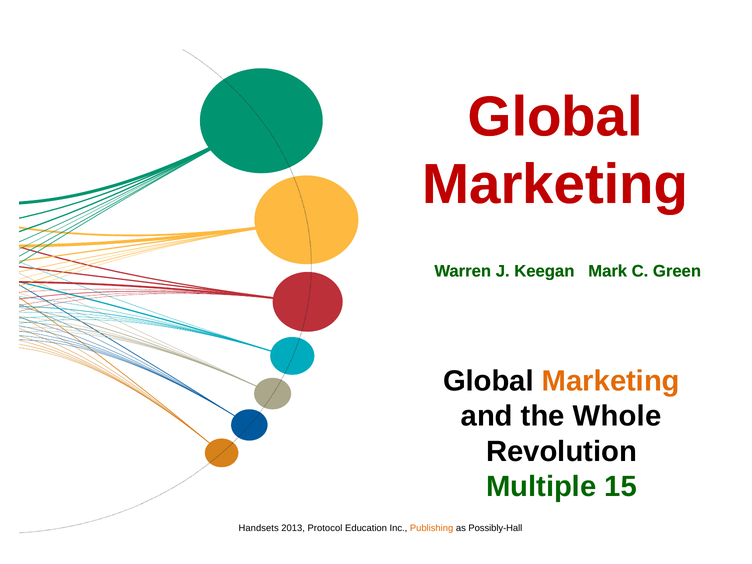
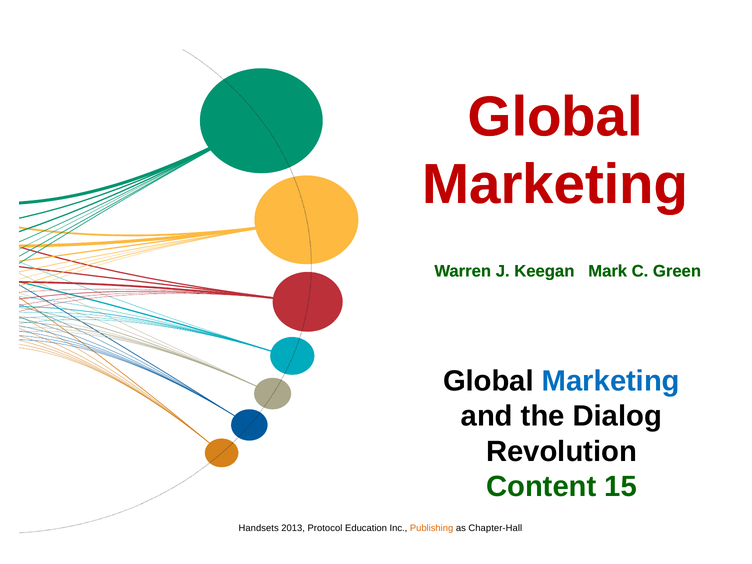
Marketing at (611, 381) colour: orange -> blue
Whole: Whole -> Dialog
Multiple: Multiple -> Content
Possibly-Hall: Possibly-Hall -> Chapter-Hall
